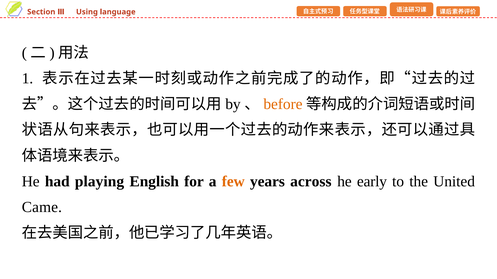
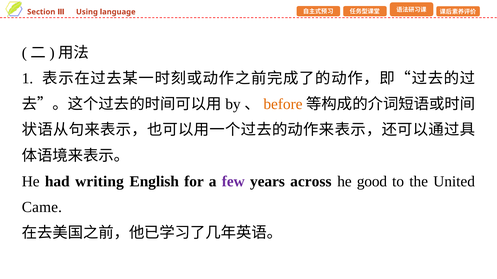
playing: playing -> writing
few colour: orange -> purple
early: early -> good
